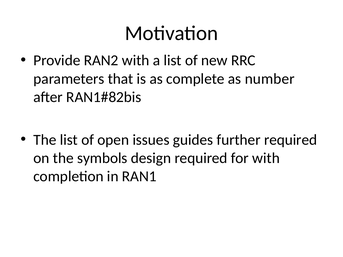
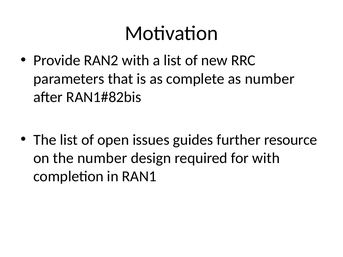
further required: required -> resource
the symbols: symbols -> number
